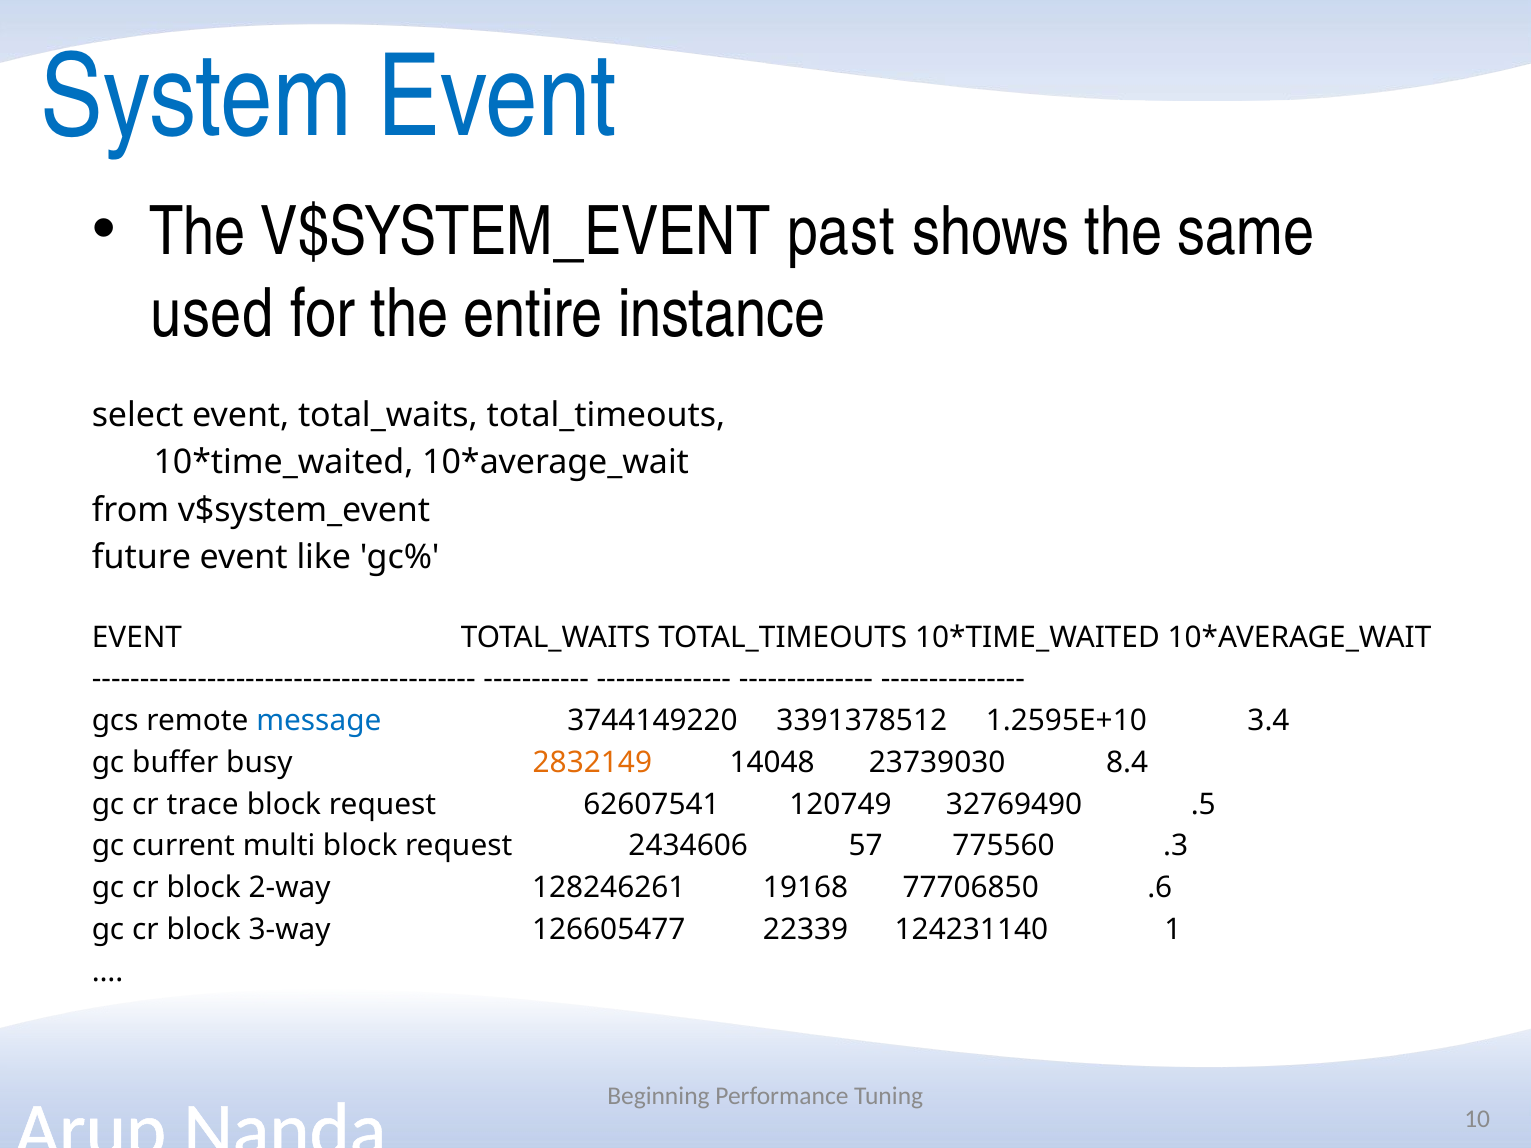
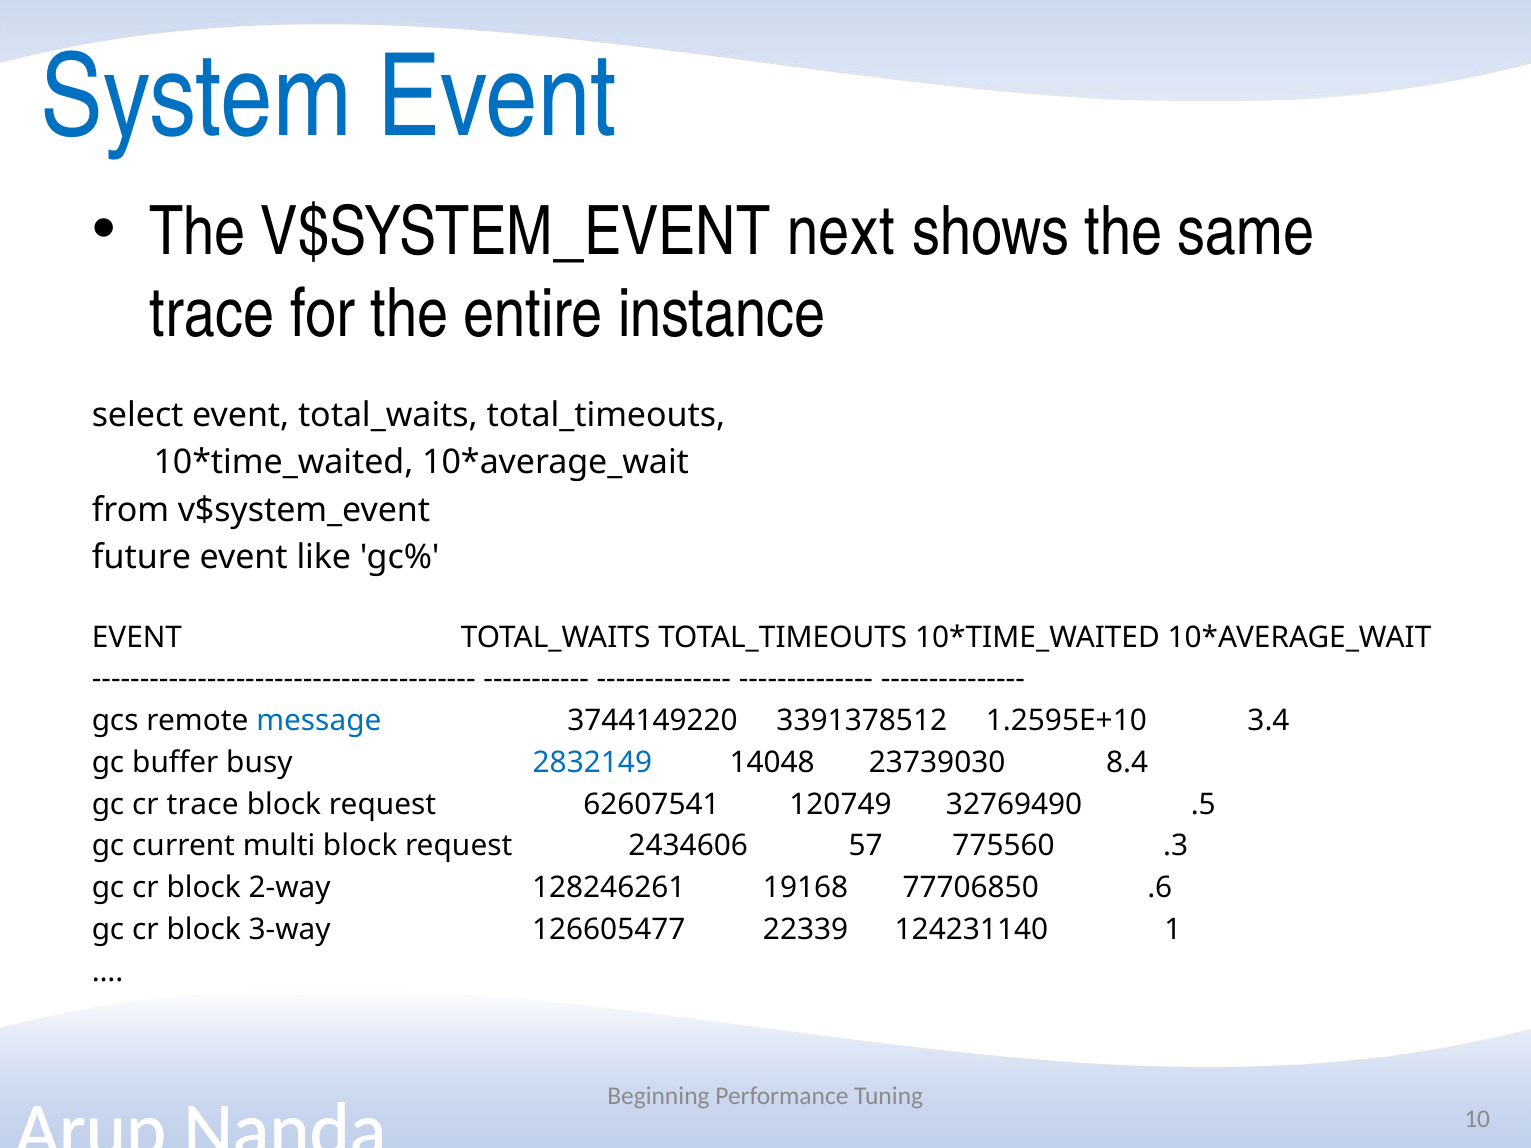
past: past -> next
used at (212, 314): used -> trace
2832149 colour: orange -> blue
